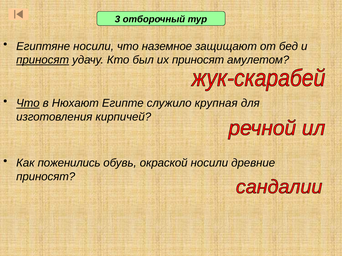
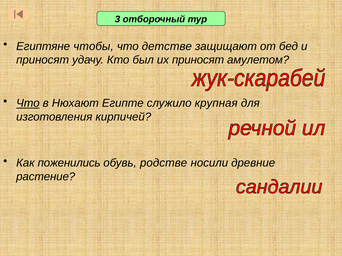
Египтяне носили: носили -> чтобы
наземное: наземное -> детстве
приносят at (43, 60) underline: present -> none
окраской: окраской -> родстве
приносят at (46, 177): приносят -> растение
